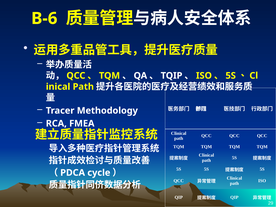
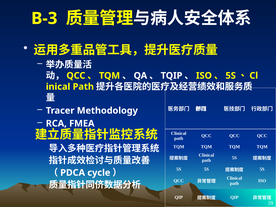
B-6: B-6 -> B-3
